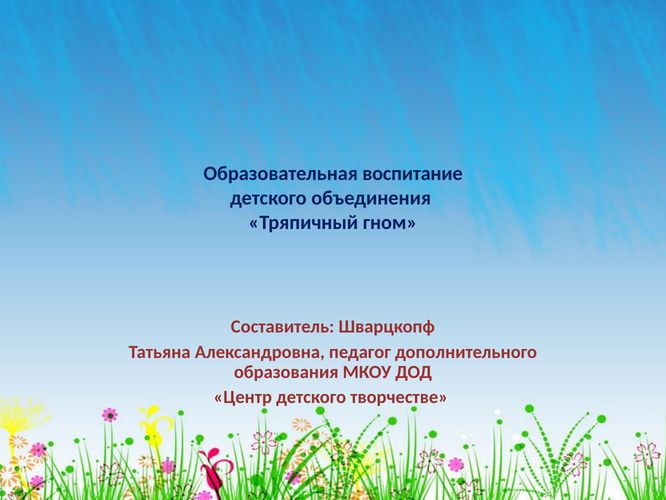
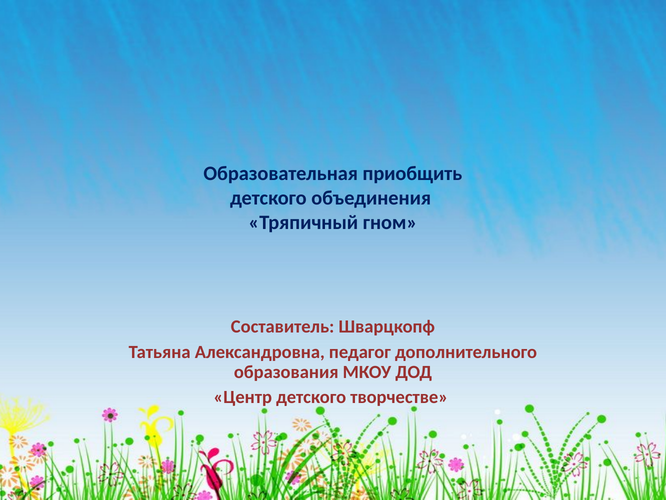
воспитание: воспитание -> приобщить
